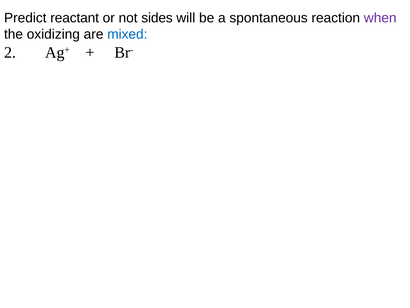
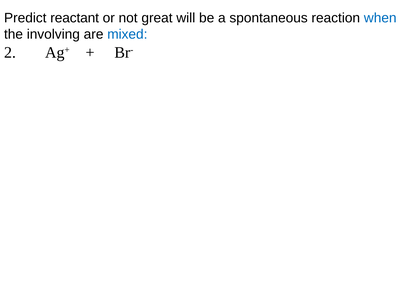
sides: sides -> great
when colour: purple -> blue
oxidizing: oxidizing -> involving
